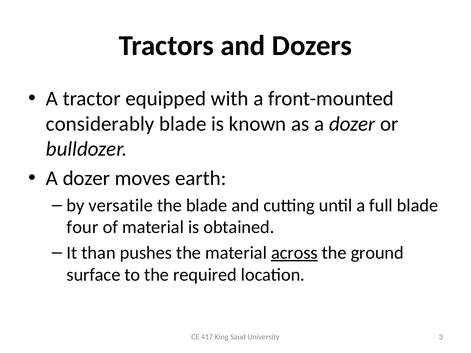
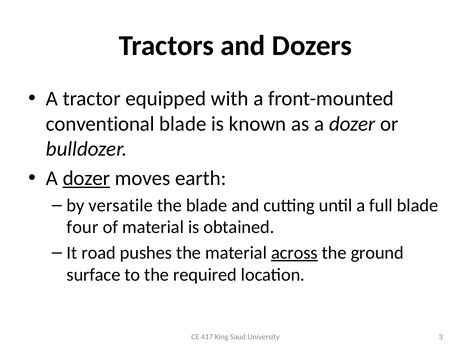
considerably: considerably -> conventional
dozer at (86, 178) underline: none -> present
than: than -> road
